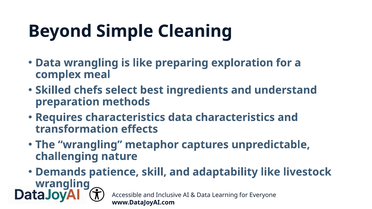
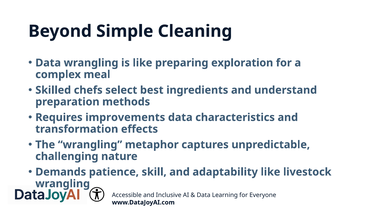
Requires characteristics: characteristics -> improvements
